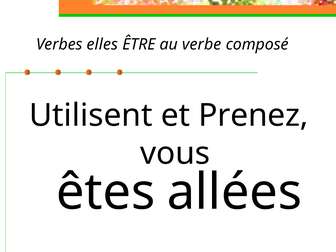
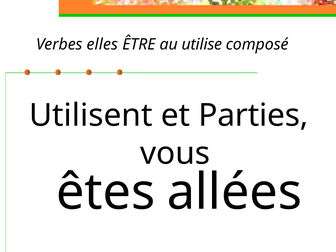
verbe: verbe -> utilise
Prenez: Prenez -> Parties
